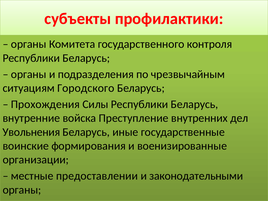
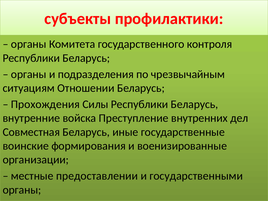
Городского: Городского -> Отношении
Увольнения: Увольнения -> Совместная
законодательными: законодательными -> государственными
